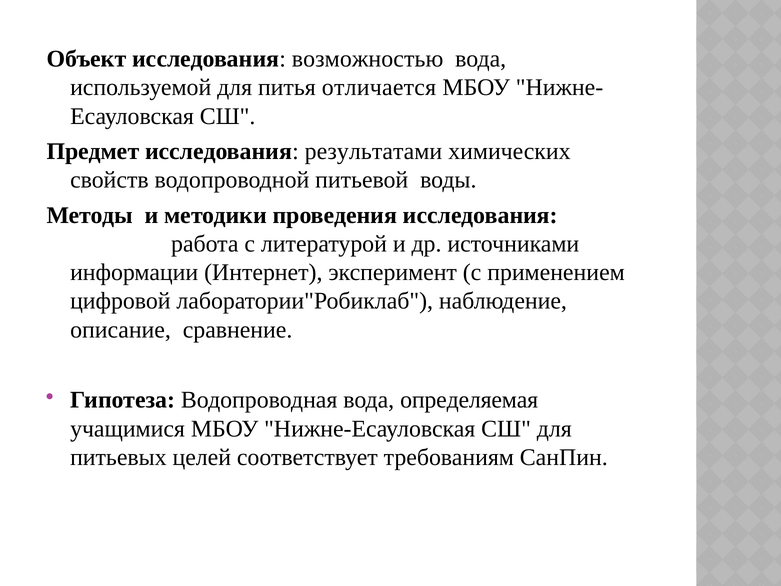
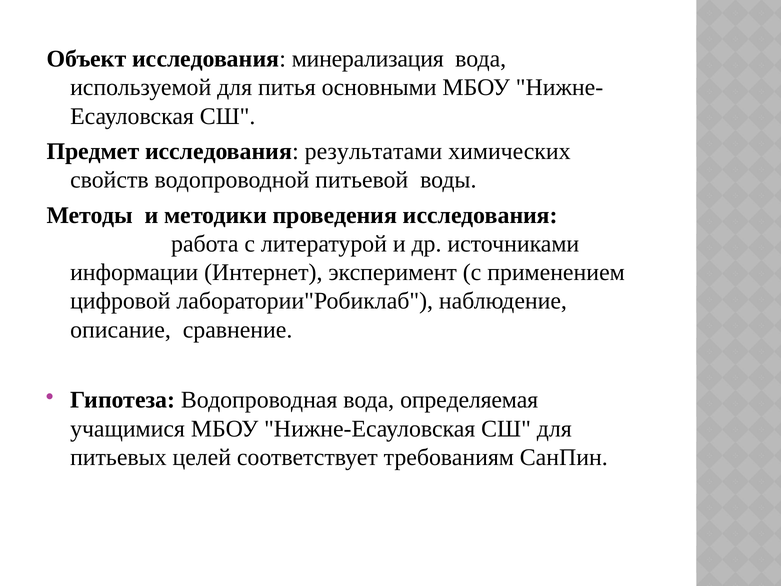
возможностью: возможностью -> минерализация
отличается: отличается -> основными
